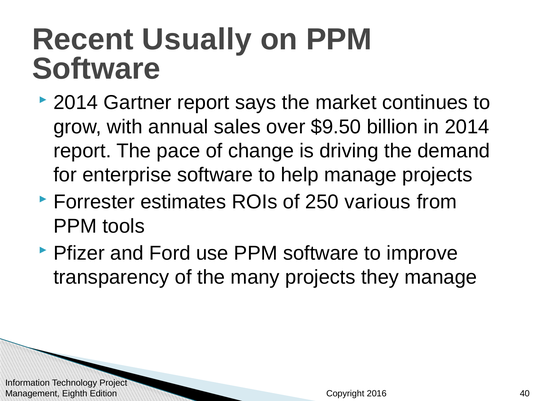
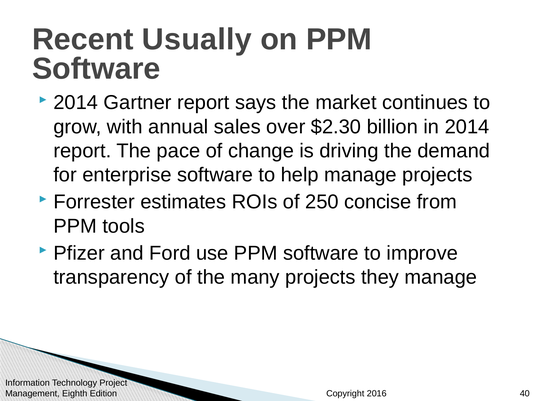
$9.50: $9.50 -> $2.30
various: various -> concise
